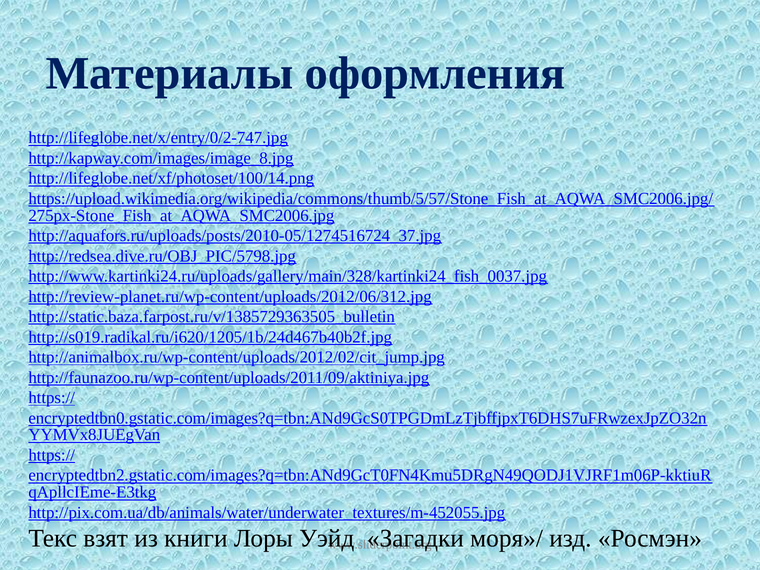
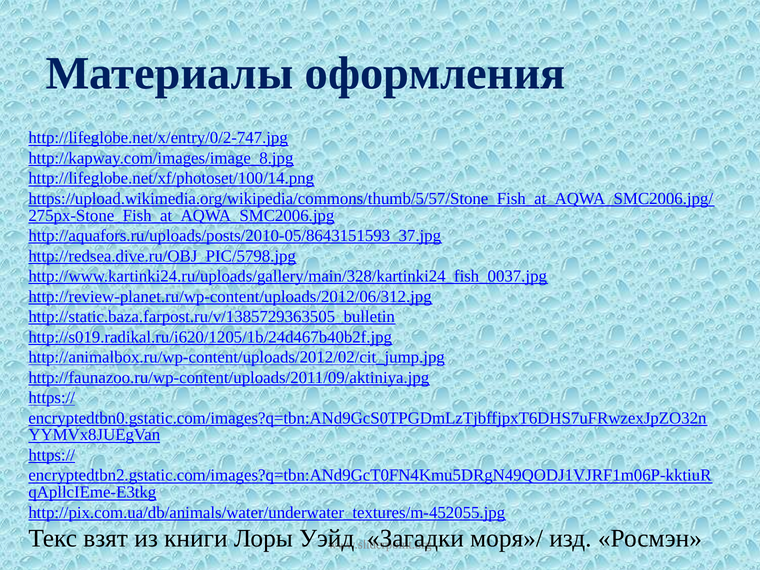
http://aquafors.ru/uploads/posts/2010-05/1274516724_37.jpg: http://aquafors.ru/uploads/posts/2010-05/1274516724_37.jpg -> http://aquafors.ru/uploads/posts/2010-05/8643151593_37.jpg
